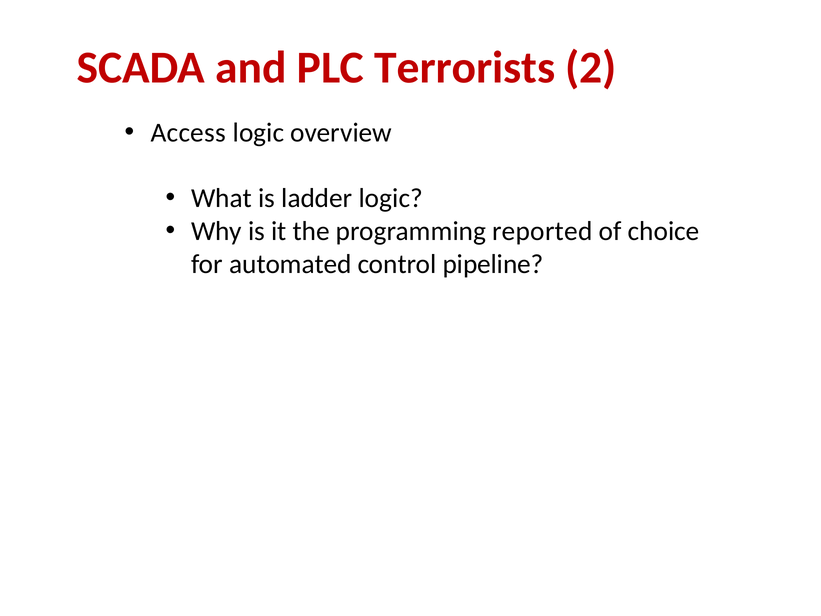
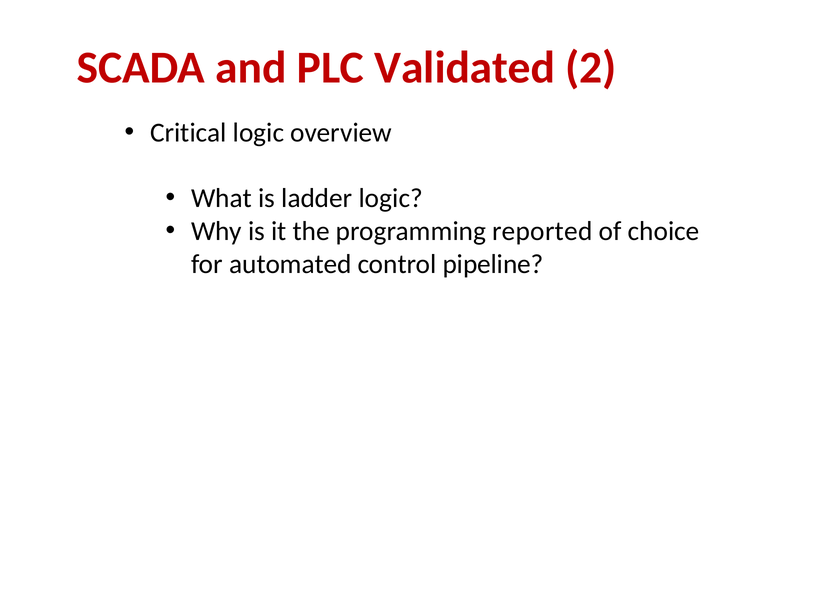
Terrorists: Terrorists -> Validated
Access: Access -> Critical
